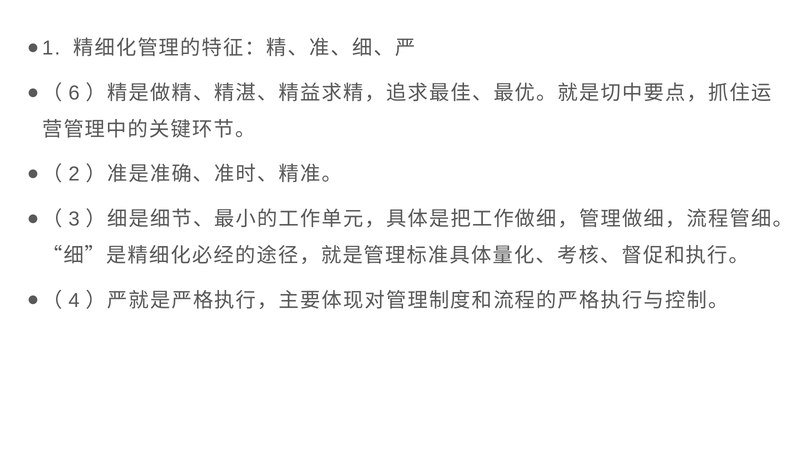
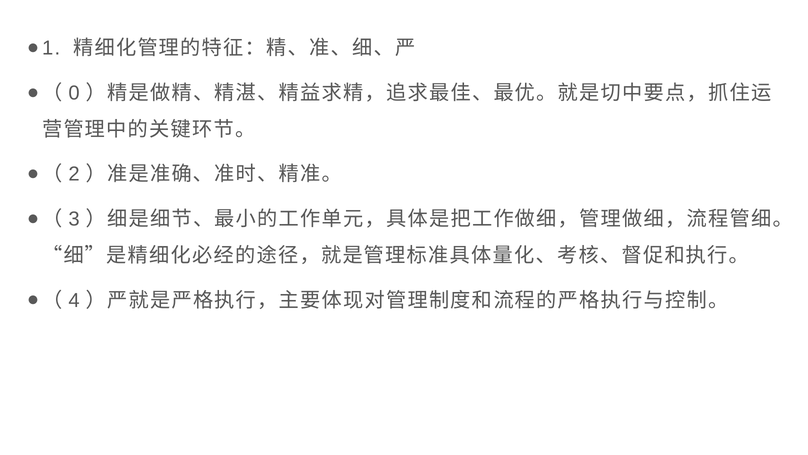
6: 6 -> 0
